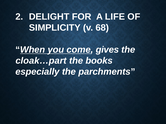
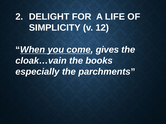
68: 68 -> 12
cloak…part: cloak…part -> cloak…vain
